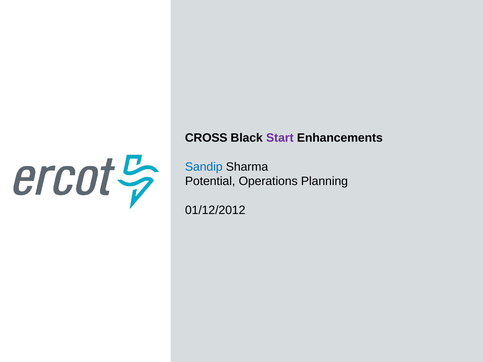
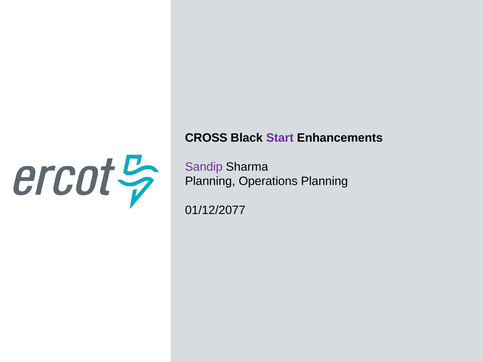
Sandip colour: blue -> purple
Potential at (210, 181): Potential -> Planning
01/12/2012: 01/12/2012 -> 01/12/2077
